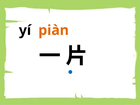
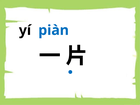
piàn colour: orange -> blue
